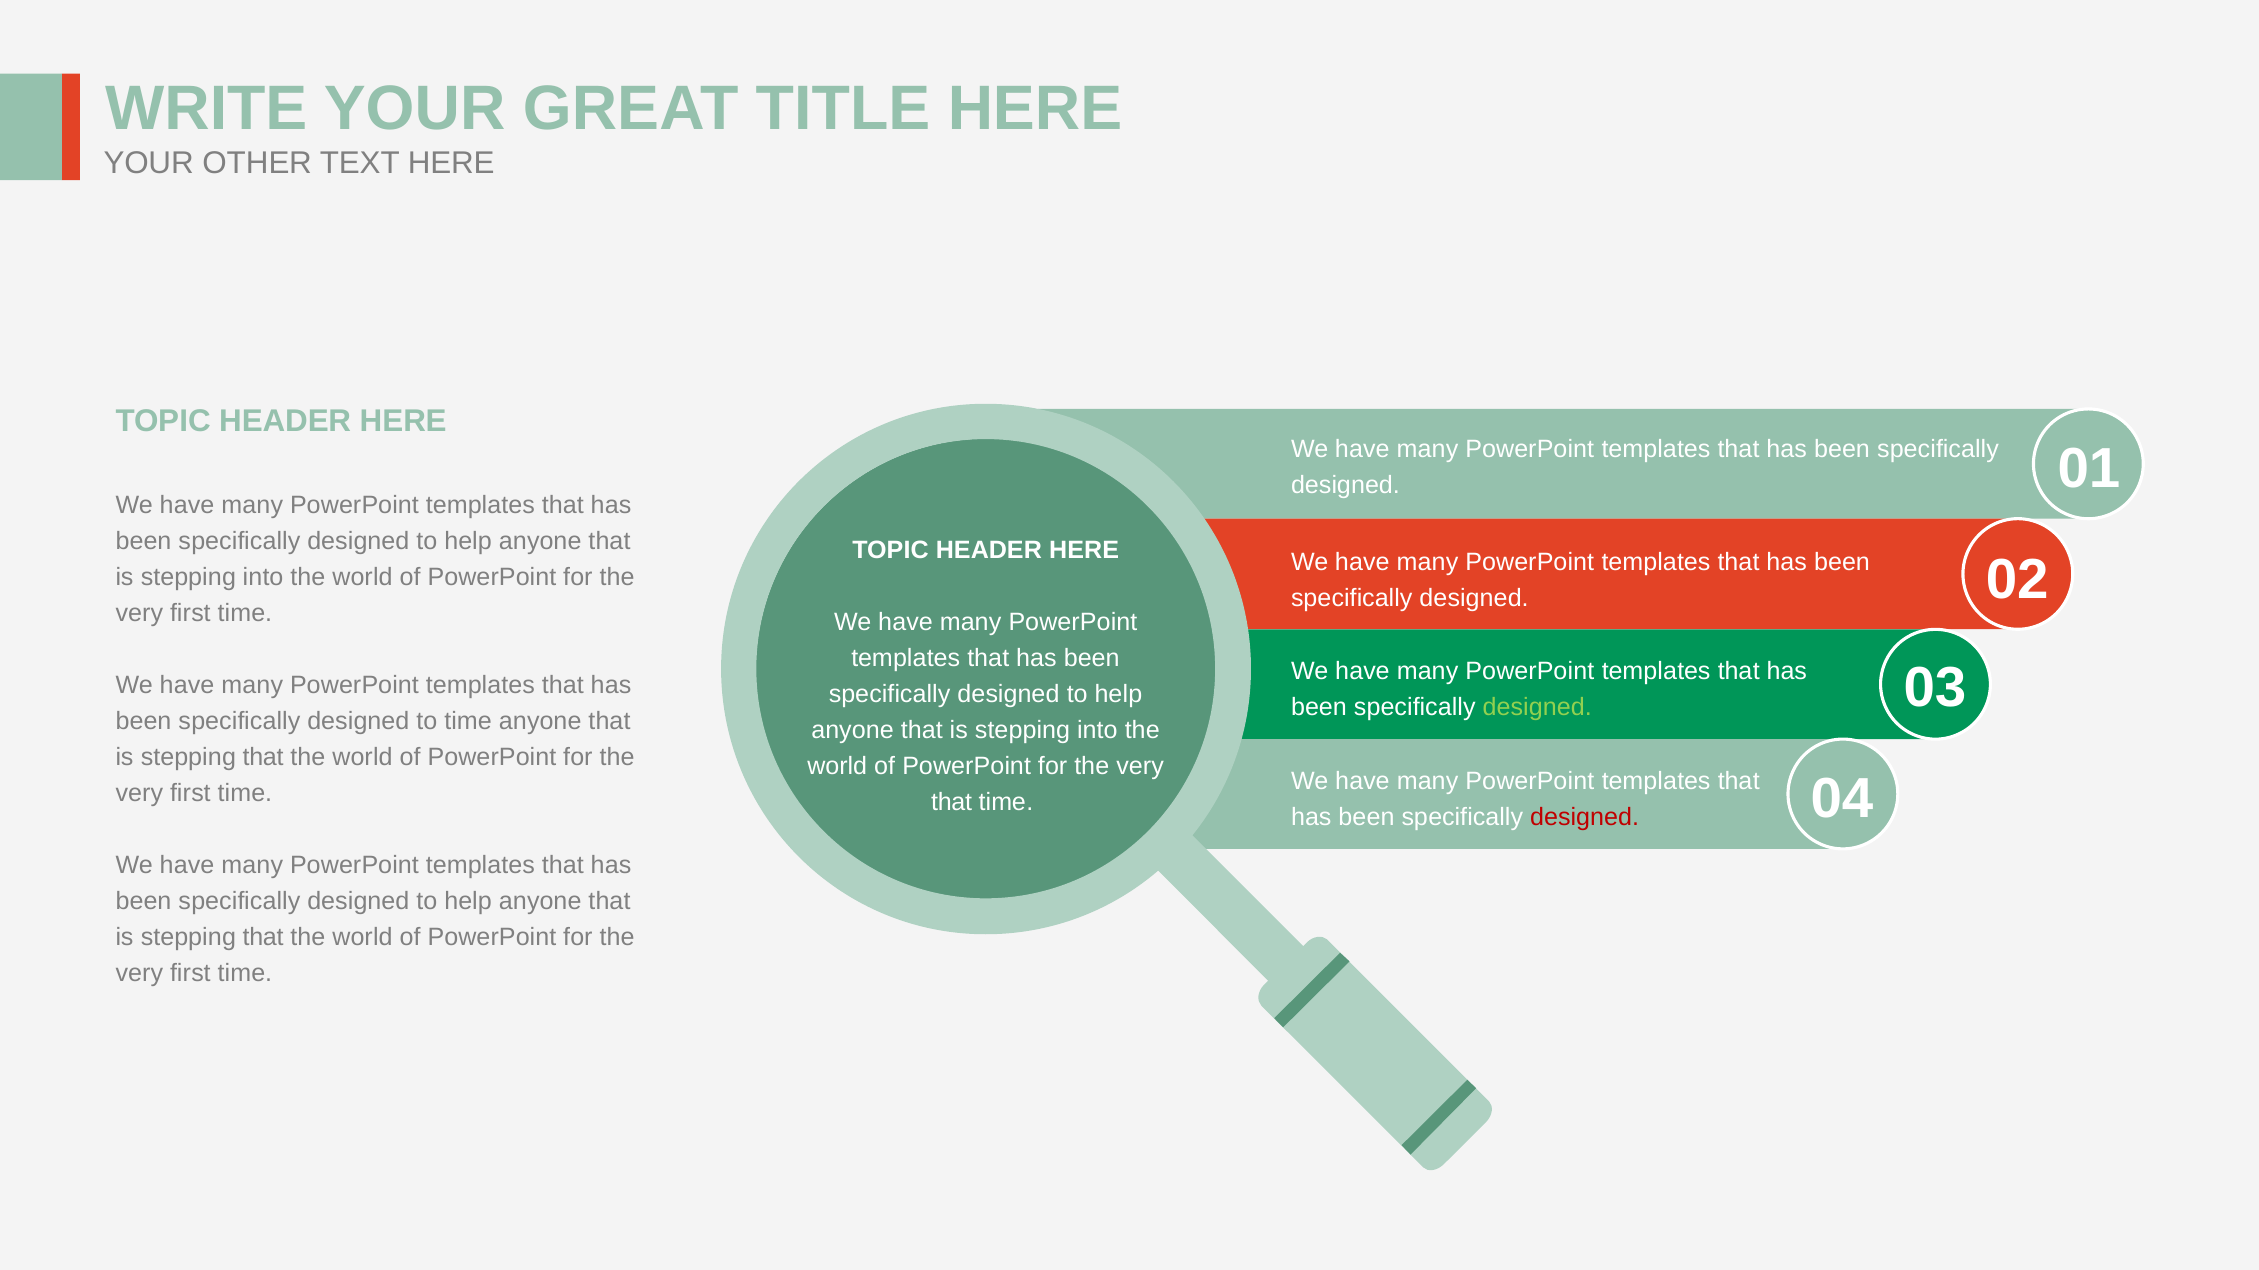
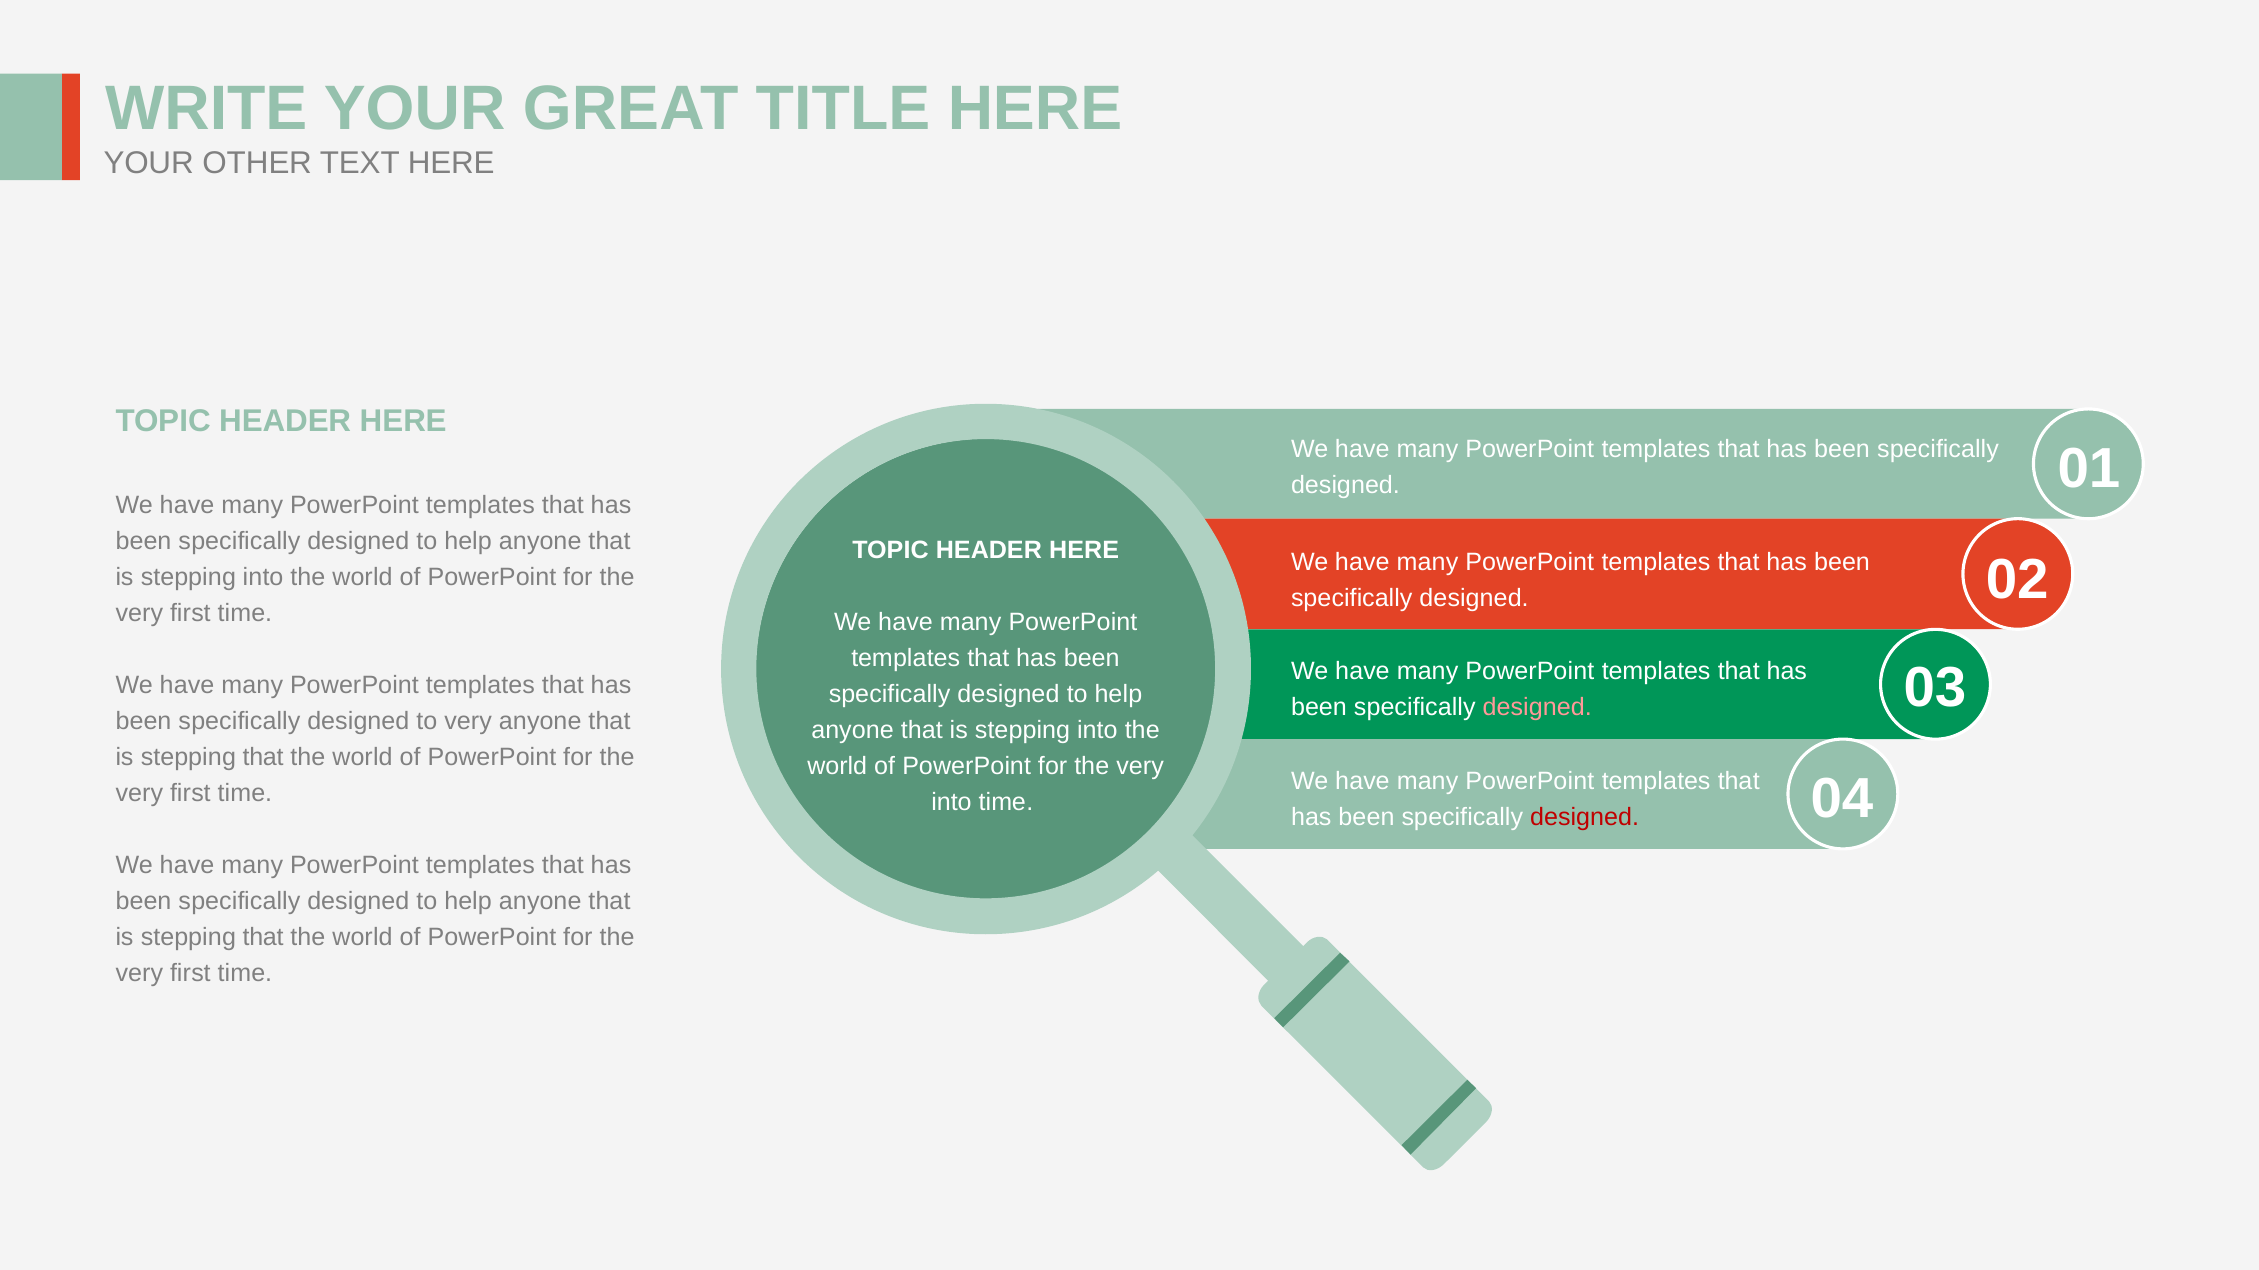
designed at (1537, 708) colour: light green -> pink
to time: time -> very
that at (952, 802): that -> into
